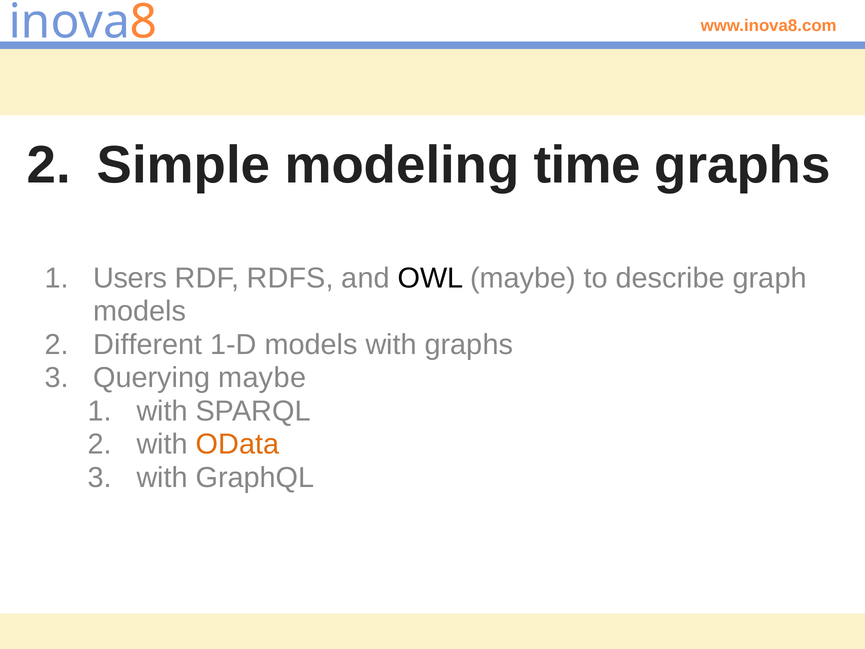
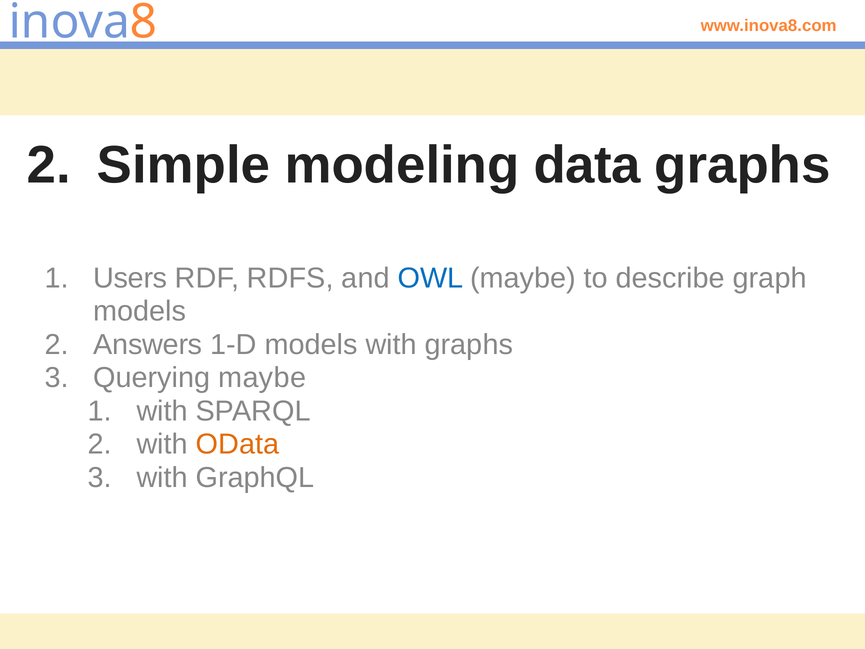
time: time -> data
OWL colour: black -> blue
Different: Different -> Answers
